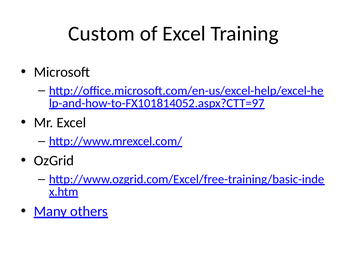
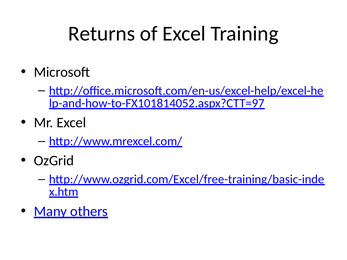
Custom: Custom -> Returns
